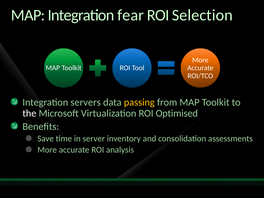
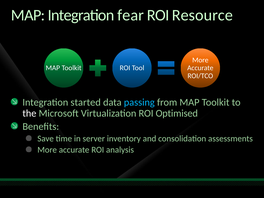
Selection: Selection -> Resource
servers: servers -> started
passing colour: yellow -> light blue
